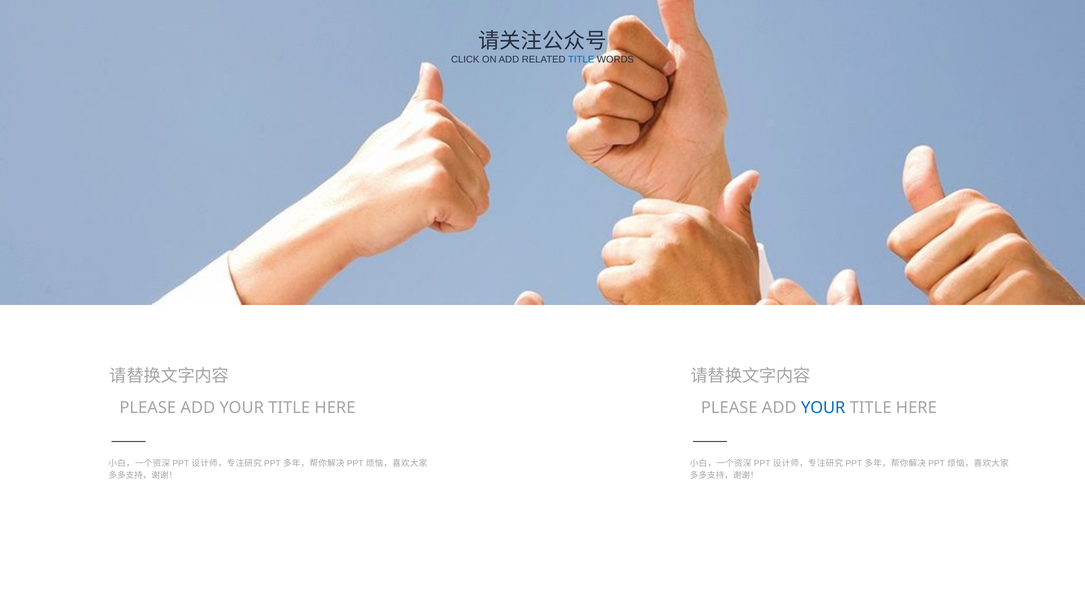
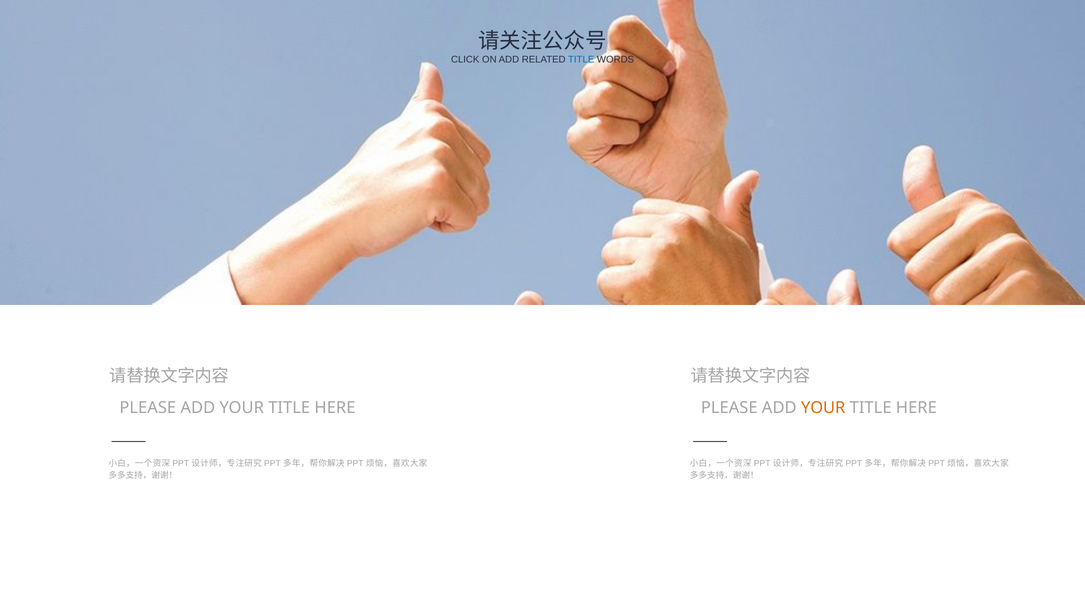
YOUR at (823, 408) colour: blue -> orange
